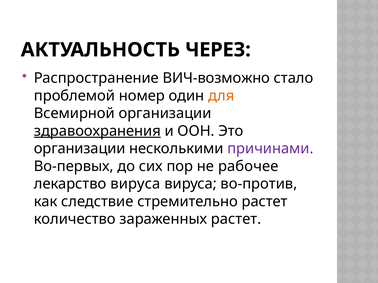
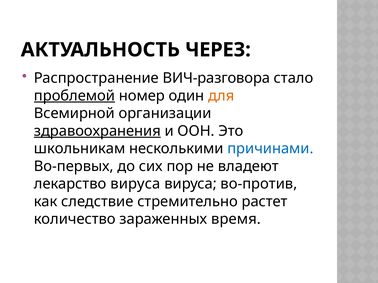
ВИЧ-возможно: ВИЧ-возможно -> ВИЧ-разговора
проблемой underline: none -> present
организации at (80, 149): организации -> школьникам
причинами colour: purple -> blue
рабочее: рабочее -> владеют
зараженных растет: растет -> время
